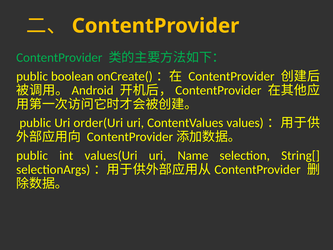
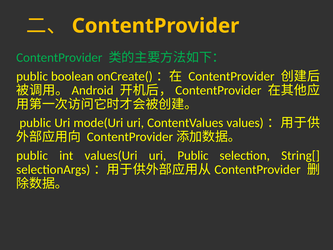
order(Uri: order(Uri -> mode(Uri
uri Name: Name -> Public
